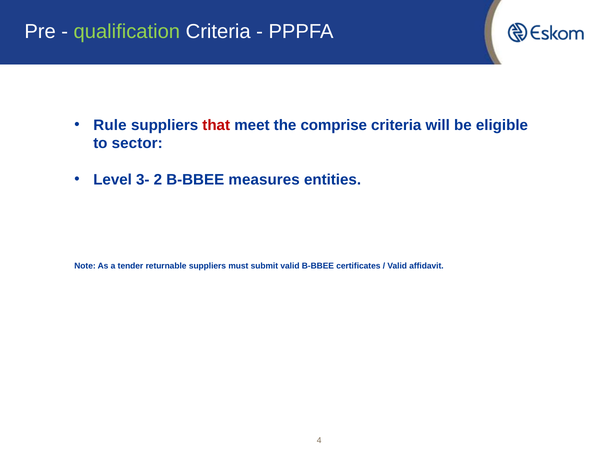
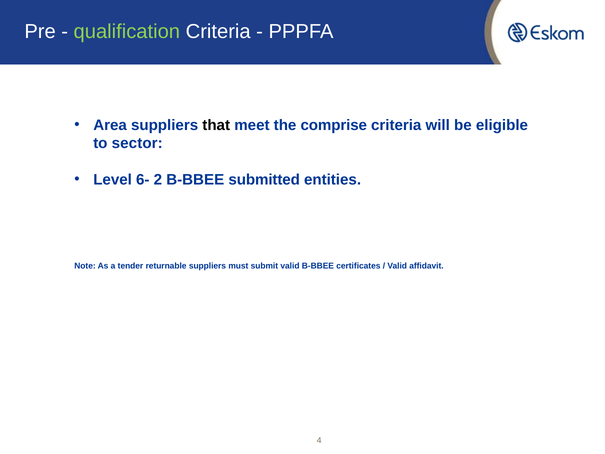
Rule: Rule -> Area
that colour: red -> black
3-: 3- -> 6-
measures: measures -> submitted
